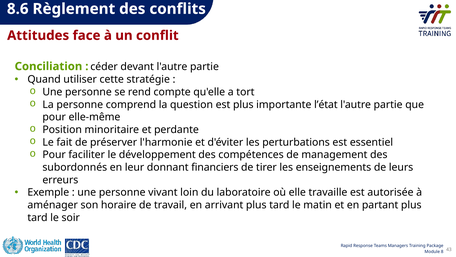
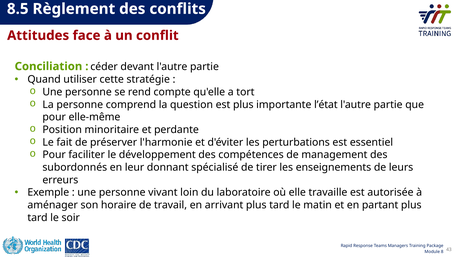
8.6: 8.6 -> 8.5
financiers: financiers -> spécialisé
